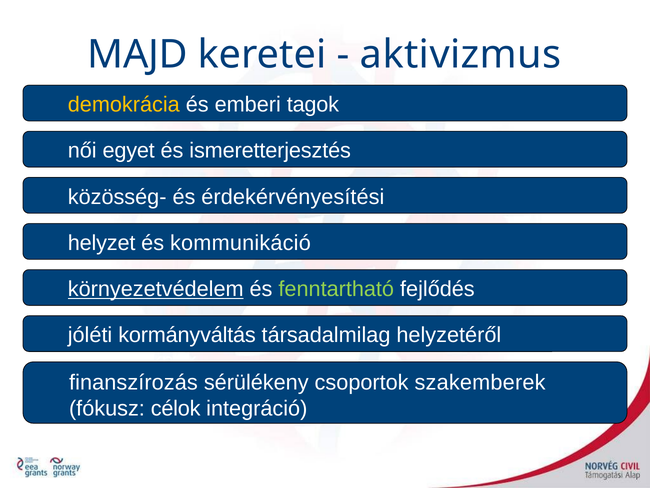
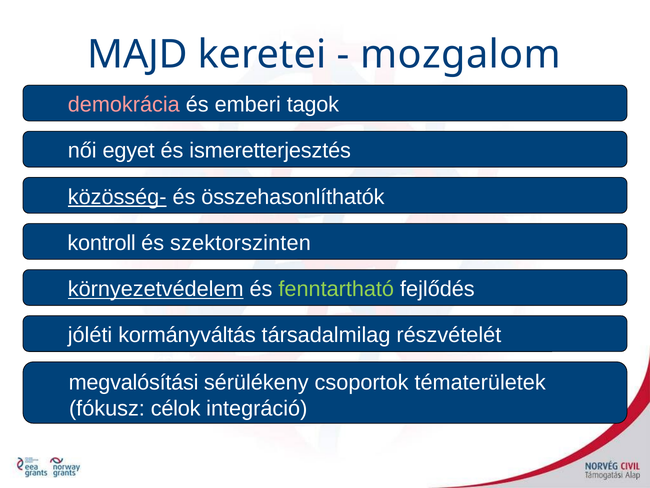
aktivizmus: aktivizmus -> mozgalom
demokrácia colour: yellow -> pink
közösség- underline: none -> present
érdekérvényesítési: érdekérvényesítési -> összehasonlíthatók
helyzet: helyzet -> kontroll
kommunikáció: kommunikáció -> szektorszinten
helyzetéről: helyzetéről -> részvételét
finanszírozás: finanszírozás -> megvalósítási
szakemberek: szakemberek -> tématerületek
